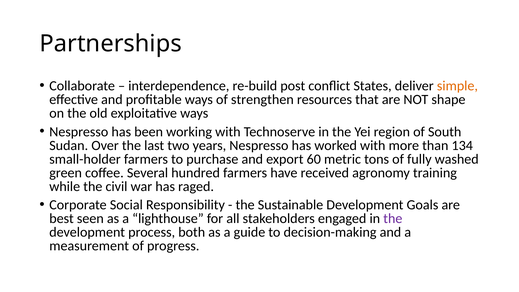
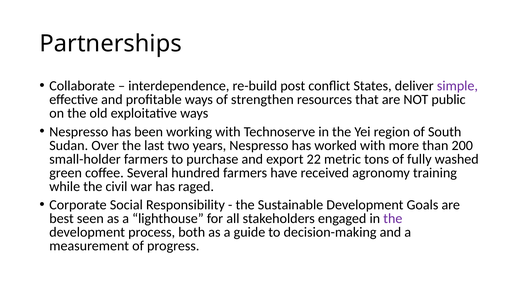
simple colour: orange -> purple
shape: shape -> public
134: 134 -> 200
60: 60 -> 22
